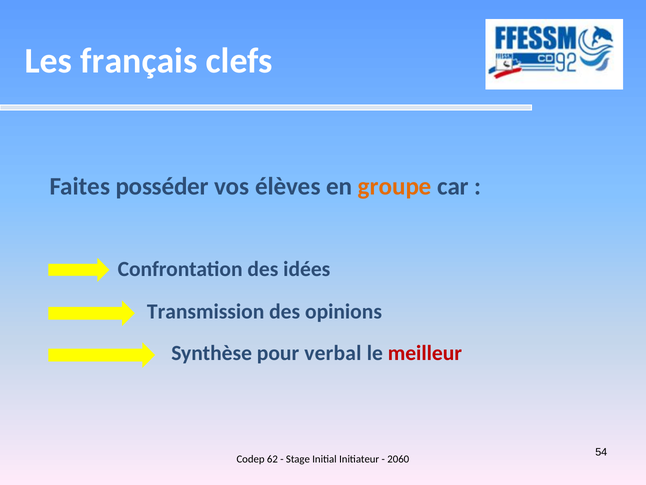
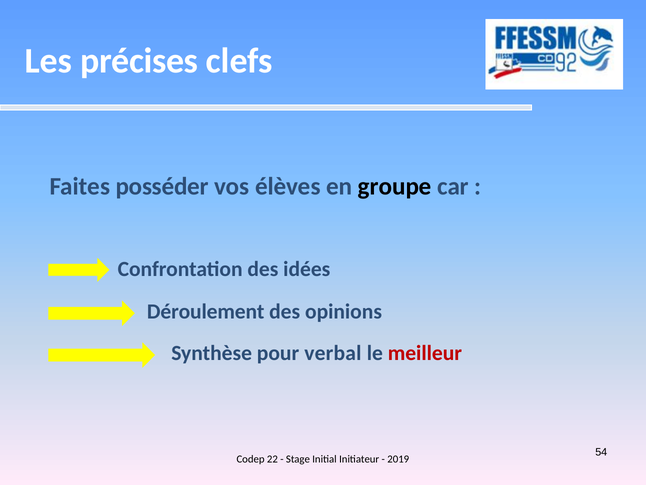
français: français -> précises
groupe colour: orange -> black
Transmission: Transmission -> Déroulement
62: 62 -> 22
2060: 2060 -> 2019
